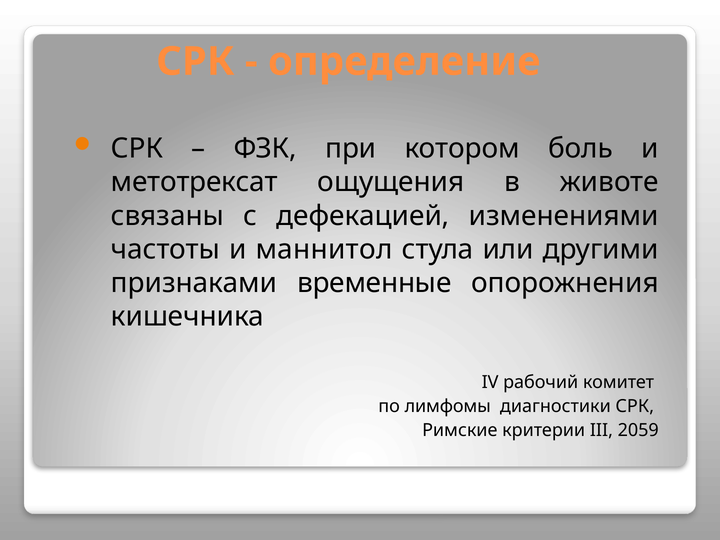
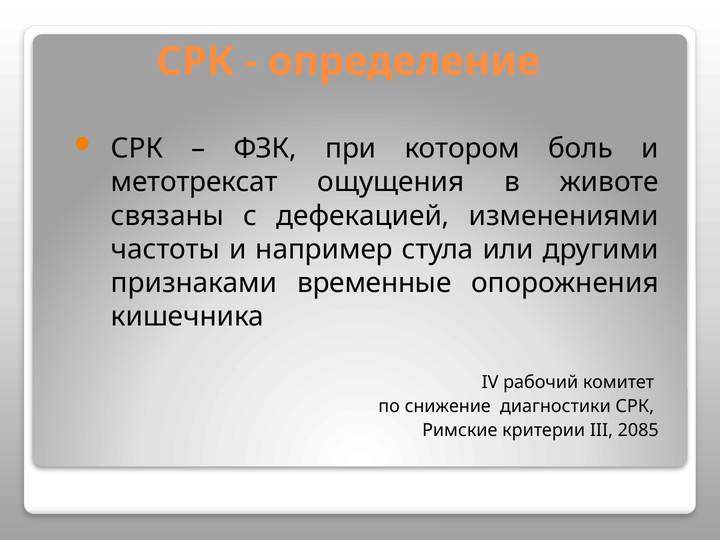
маннитол: маннитол -> например
лимфомы: лимфомы -> снижение
2059: 2059 -> 2085
